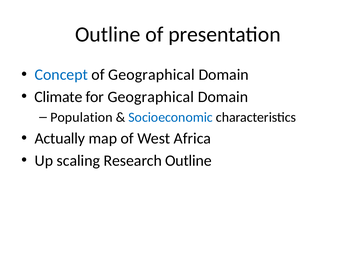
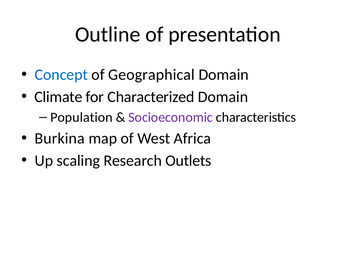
for Geographical: Geographical -> Characterized
Socioeconomic colour: blue -> purple
Actually: Actually -> Burkina
Research Outline: Outline -> Outlets
